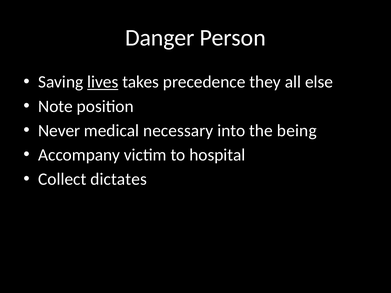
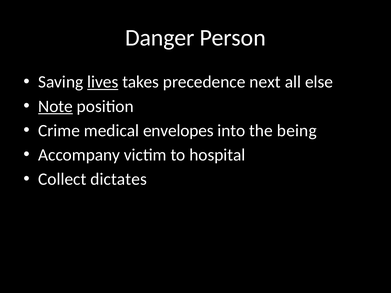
they: they -> next
Note underline: none -> present
Never: Never -> Crime
necessary: necessary -> envelopes
